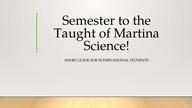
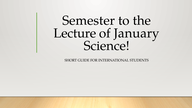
Taught: Taught -> Lecture
Martina: Martina -> January
